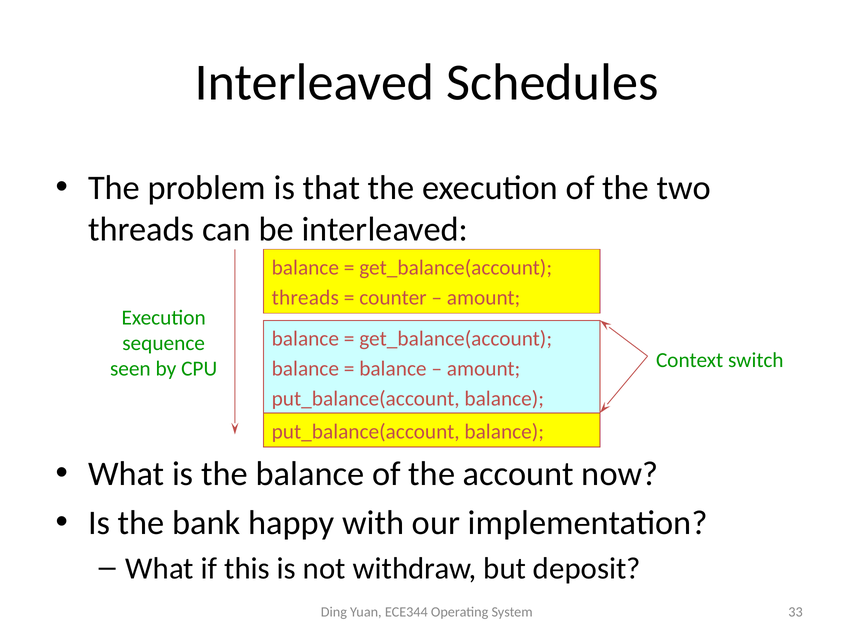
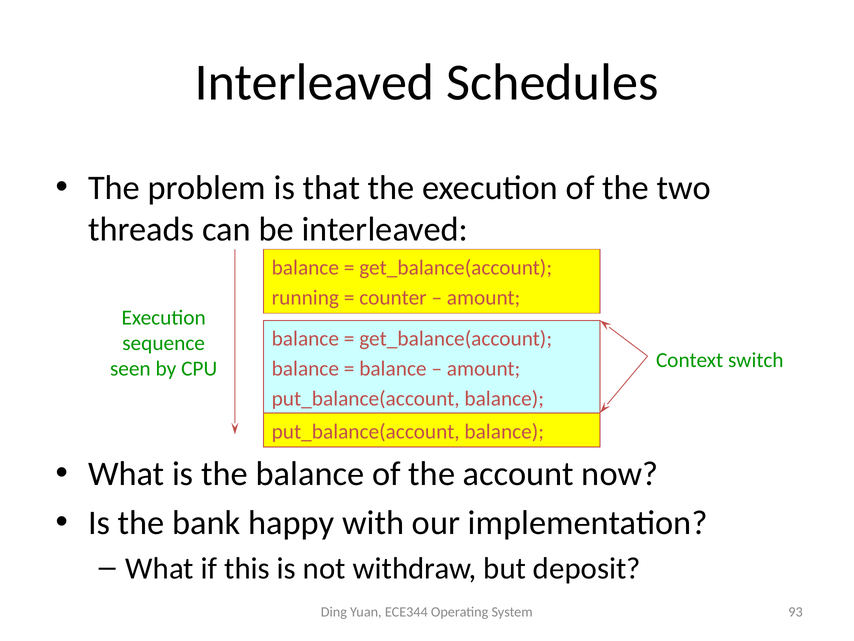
threads at (305, 297): threads -> running
33: 33 -> 93
